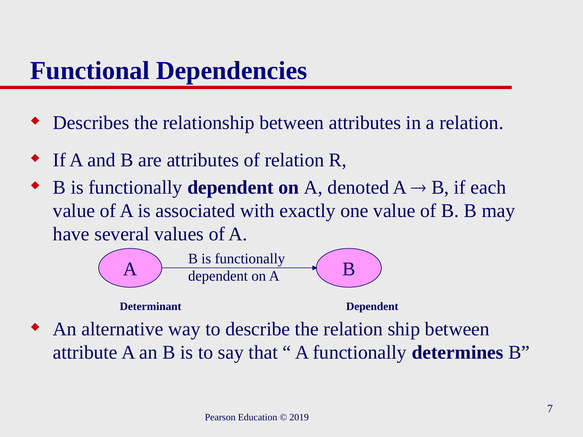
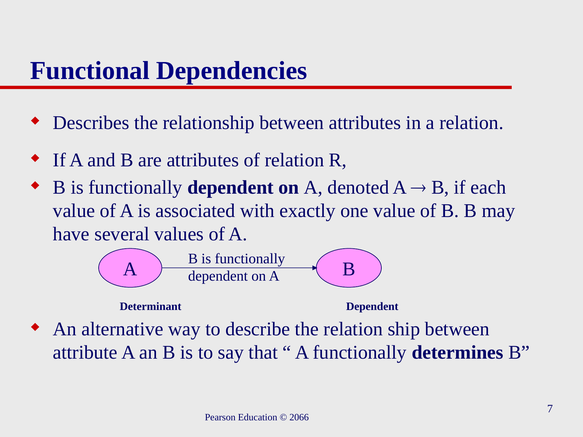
2019: 2019 -> 2066
